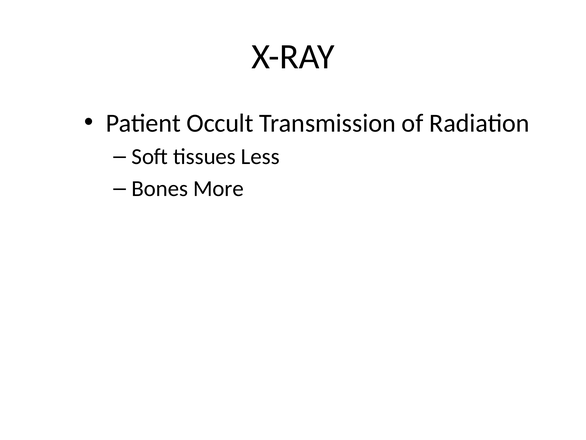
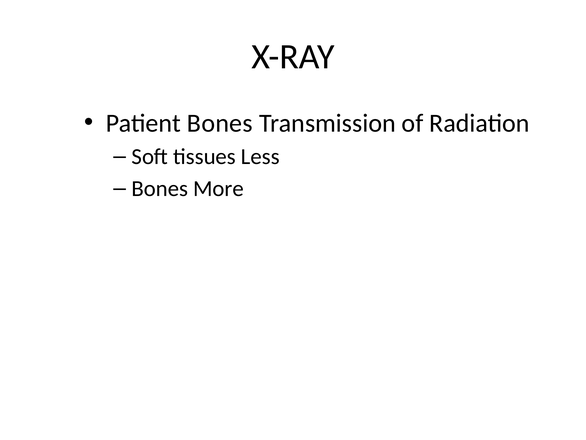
Patient Occult: Occult -> Bones
